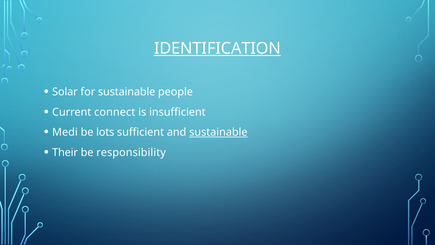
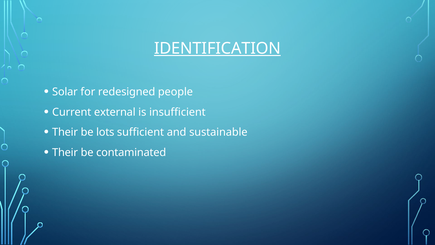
for sustainable: sustainable -> redesigned
connect: connect -> external
Medi at (65, 132): Medi -> Their
sustainable at (218, 132) underline: present -> none
responsibility: responsibility -> contaminated
